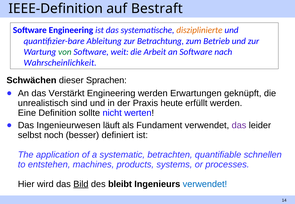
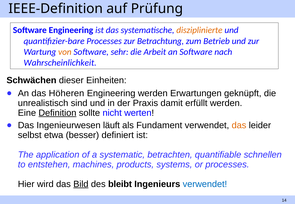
Bestraft: Bestraft -> Prüfung
quantifizier-bare Ableitung: Ableitung -> Processes
von colour: green -> orange
weit: weit -> sehr
Sprachen: Sprachen -> Einheiten
Verstärkt: Verstärkt -> Höheren
heute: heute -> damit
Definition underline: none -> present
das at (239, 125) colour: purple -> orange
noch: noch -> etwa
